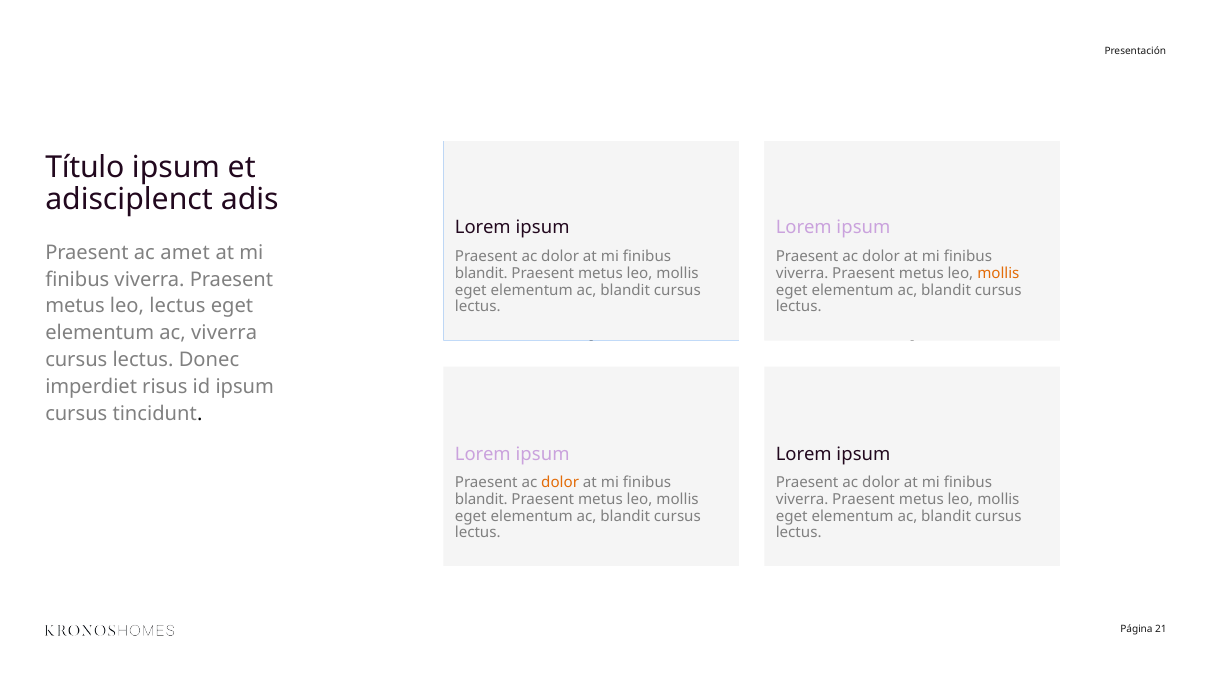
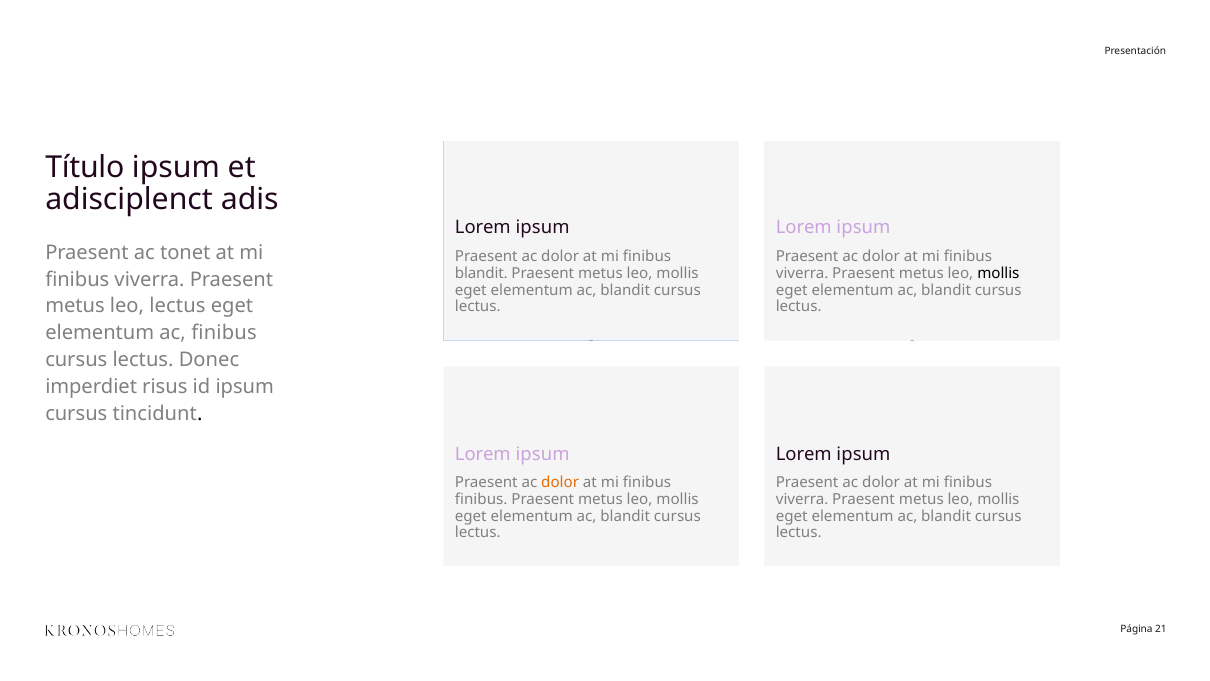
amet: amet -> tonet
mollis at (998, 273) colour: orange -> black
ac viverra: viverra -> finibus
blandit at (481, 499): blandit -> finibus
